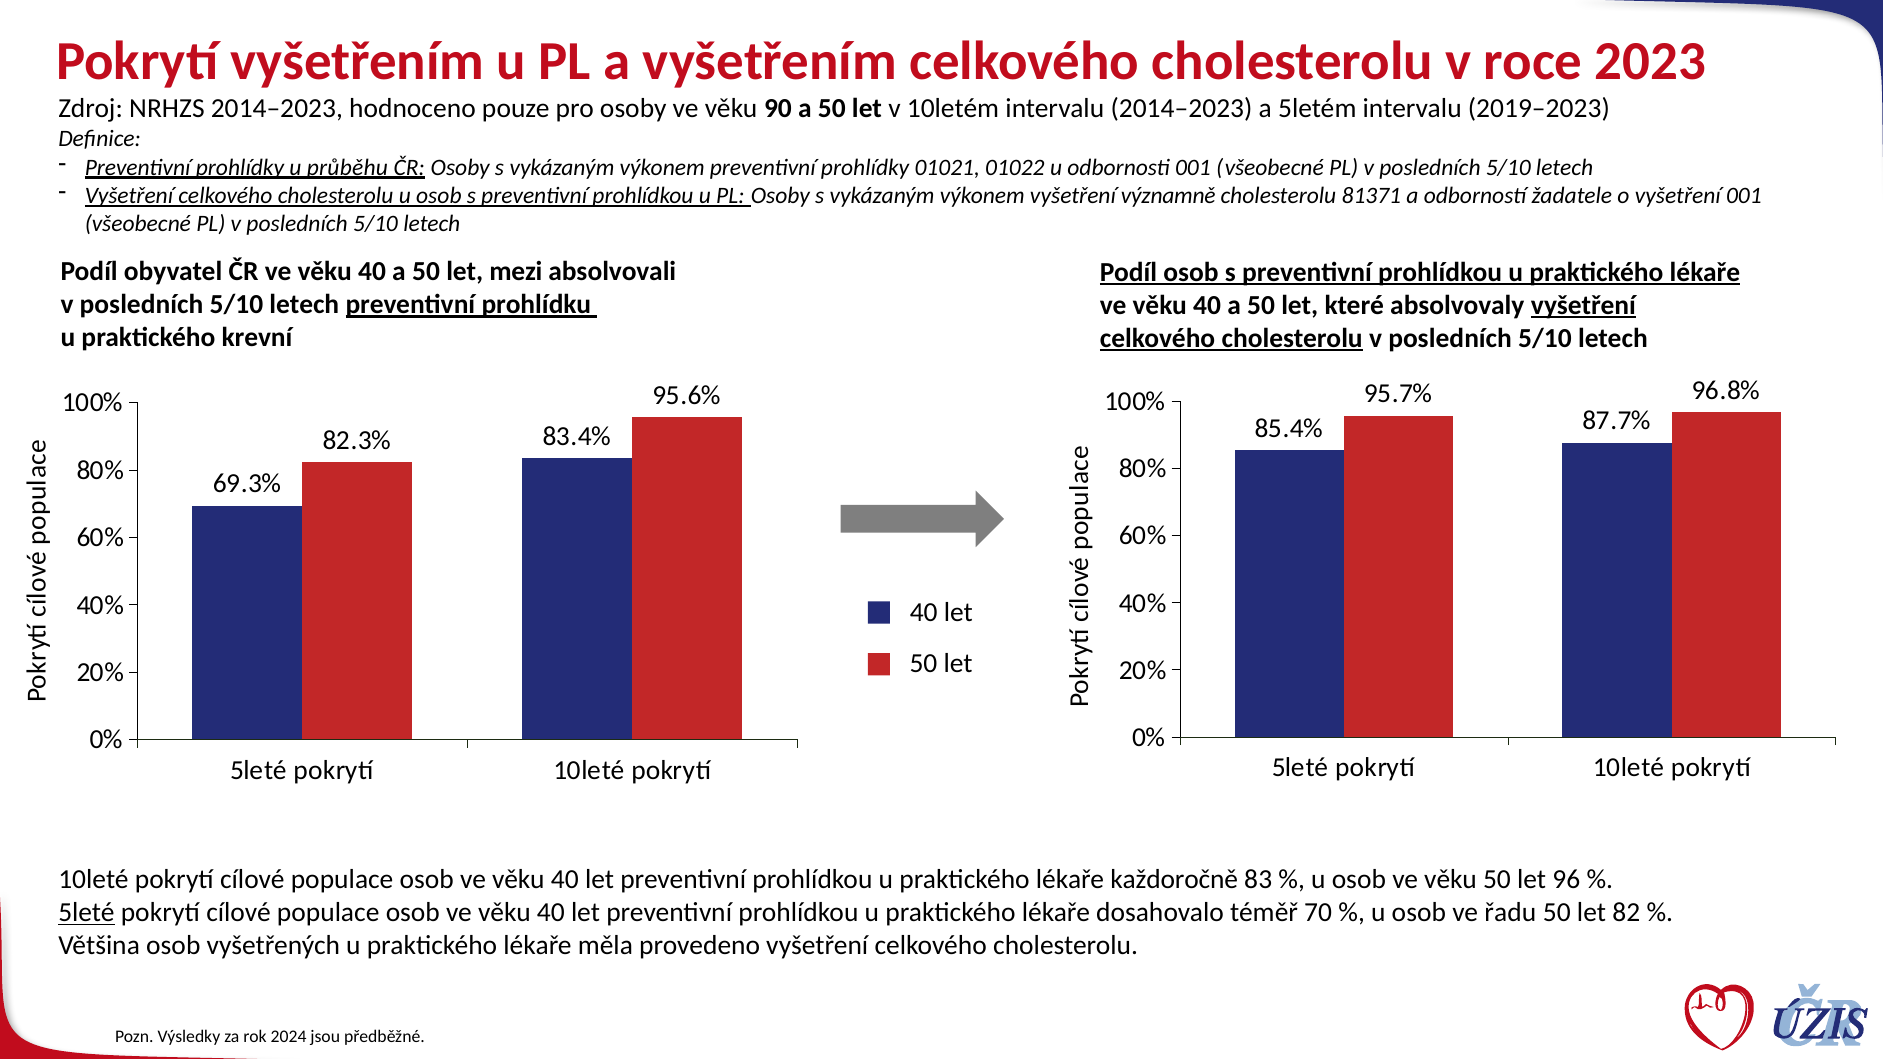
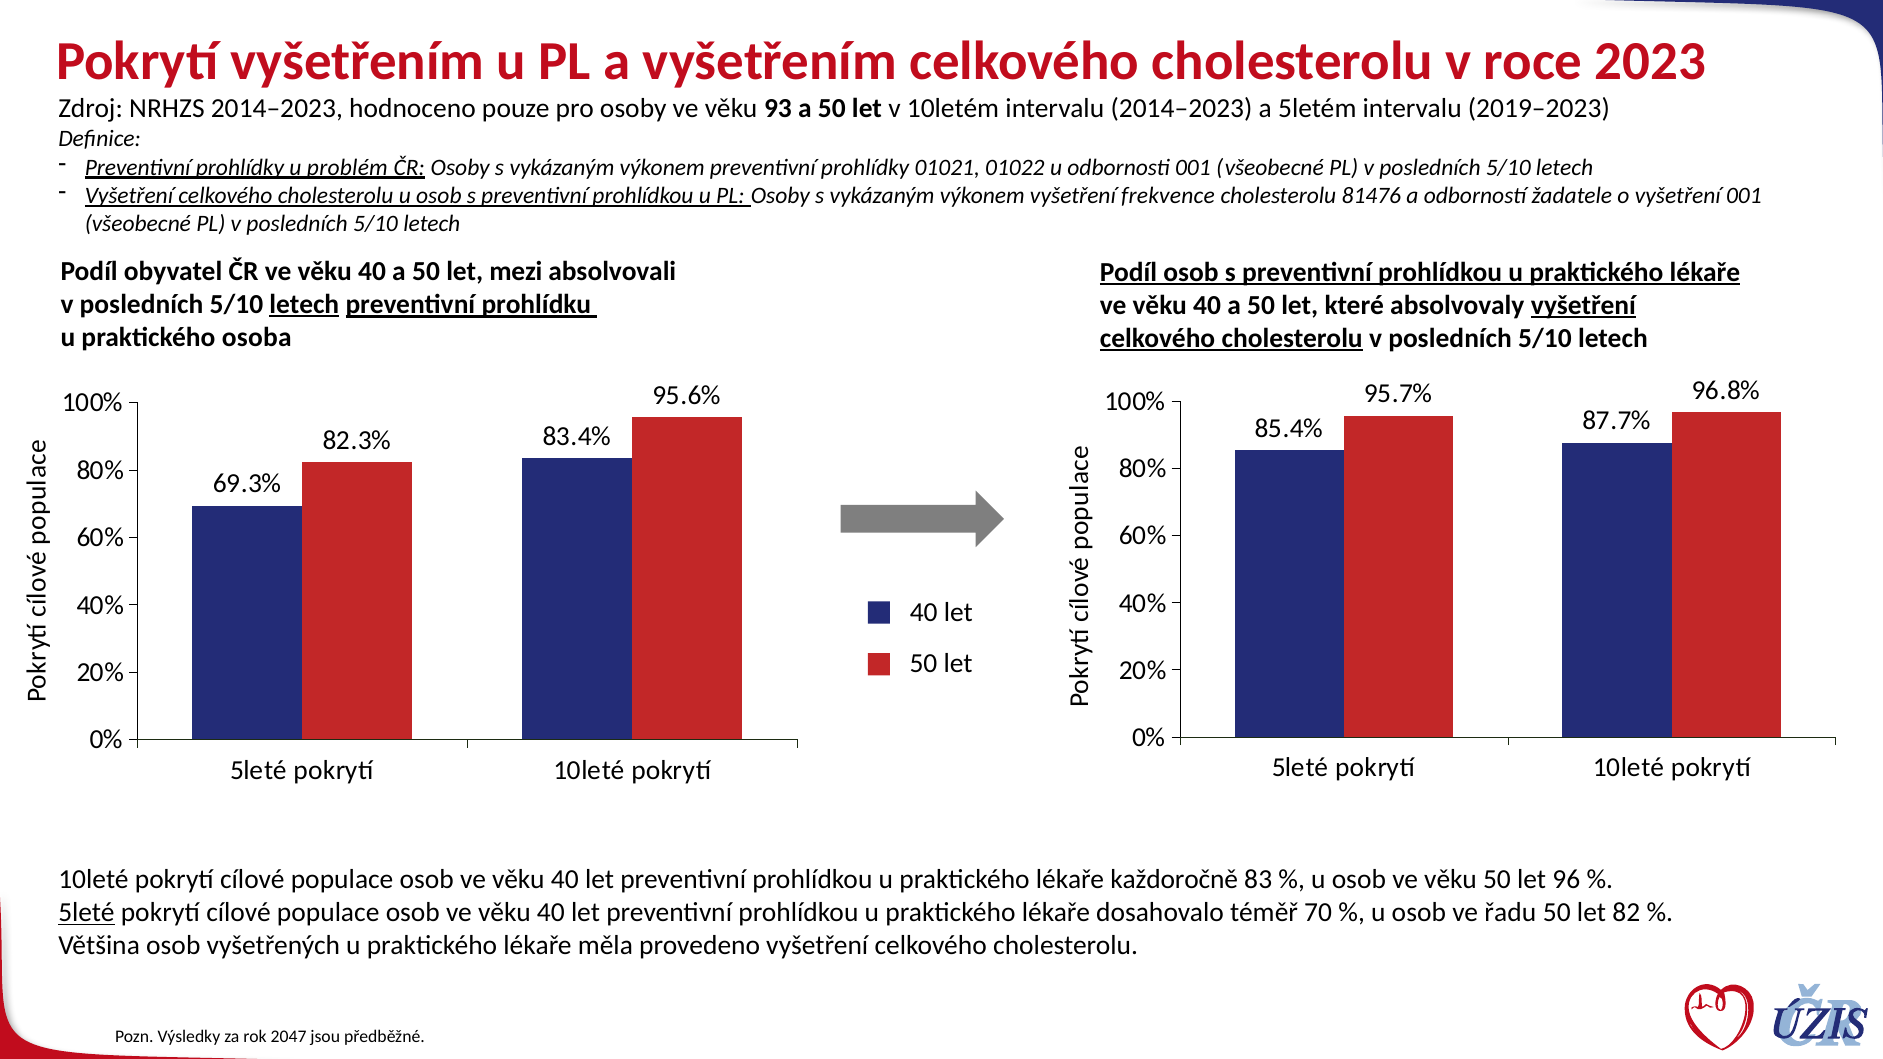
90: 90 -> 93
průběhu: průběhu -> problém
významně: významně -> frekvence
81371: 81371 -> 81476
letech at (304, 304) underline: none -> present
krevní: krevní -> osoba
2024: 2024 -> 2047
